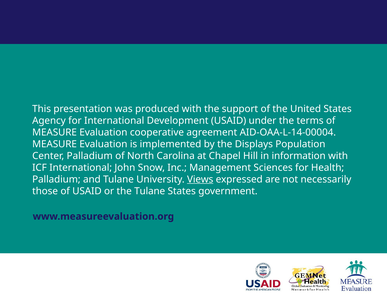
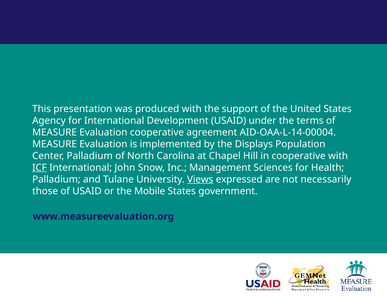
in information: information -> cooperative
ICF underline: none -> present
the Tulane: Tulane -> Mobile
